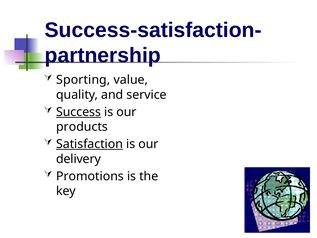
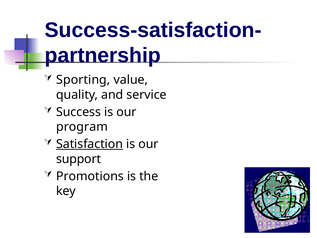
Success underline: present -> none
products: products -> program
delivery: delivery -> support
